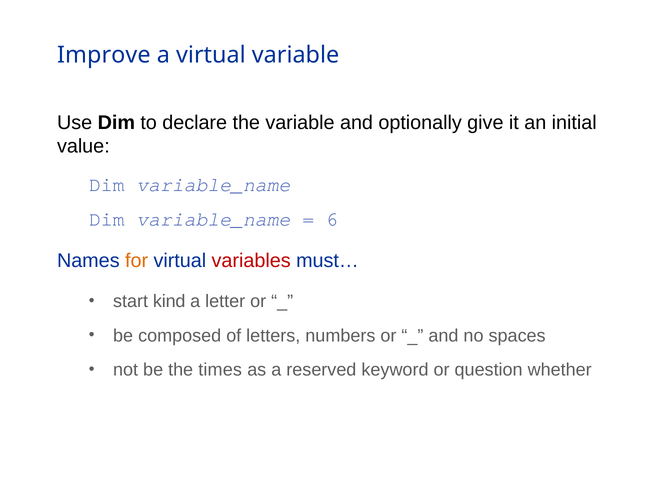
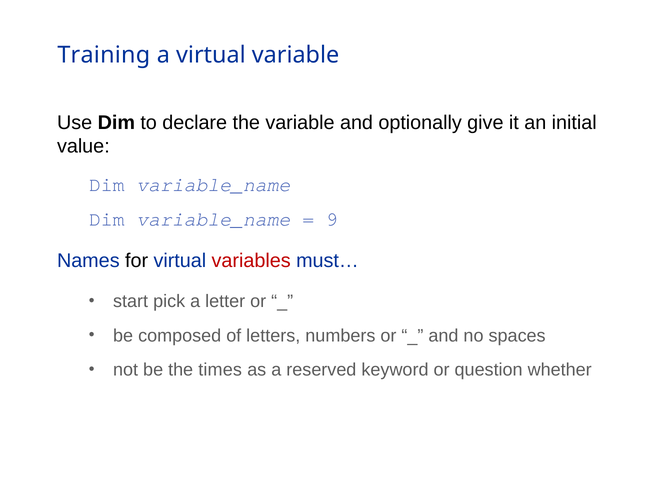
Improve: Improve -> Training
6: 6 -> 9
for colour: orange -> black
kind: kind -> pick
